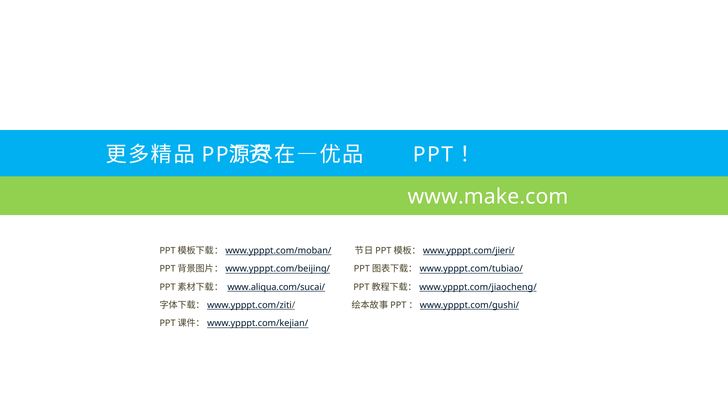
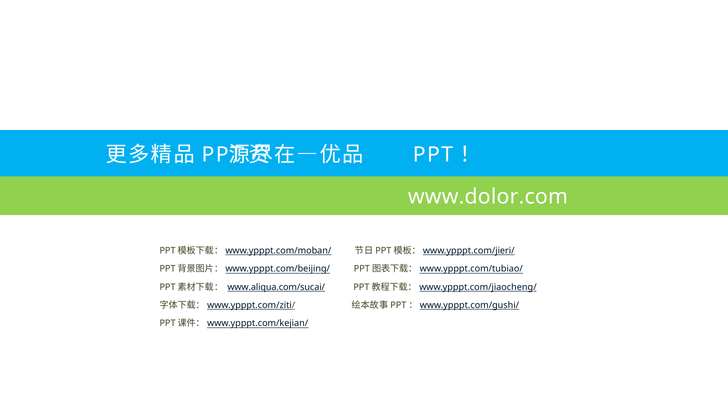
www.make.com: www.make.com -> www.dolor.com
